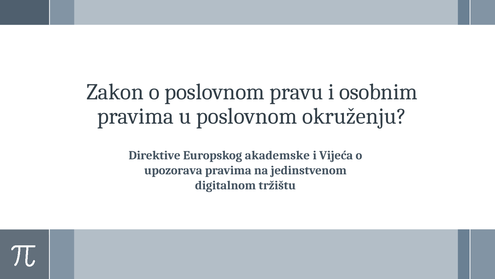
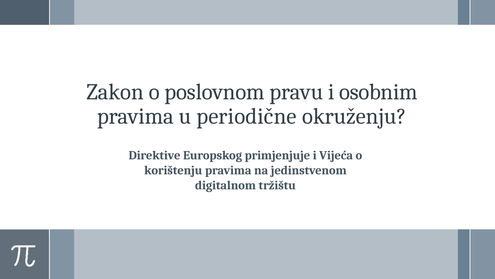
u poslovnom: poslovnom -> periodične
akademske: akademske -> primjenjuje
upozorava: upozorava -> korištenju
